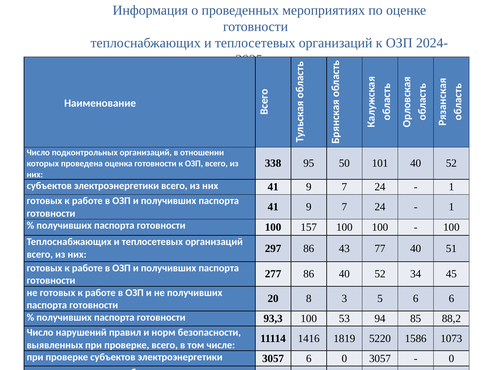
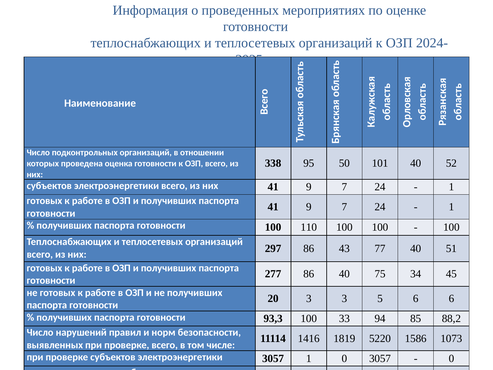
157: 157 -> 110
86 40 52: 52 -> 75
20 8: 8 -> 3
53: 53 -> 33
3057 6: 6 -> 1
